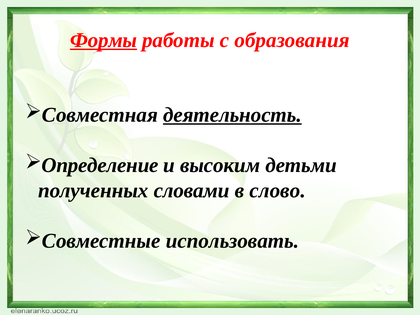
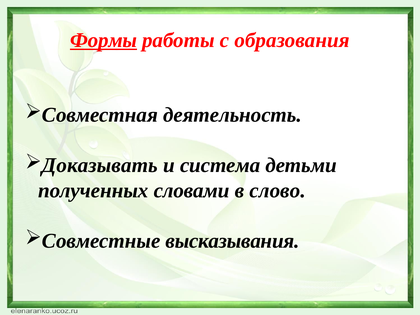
деятельность underline: present -> none
Определение: Определение -> Доказывать
высоким: высоким -> система
использовать: использовать -> высказывания
